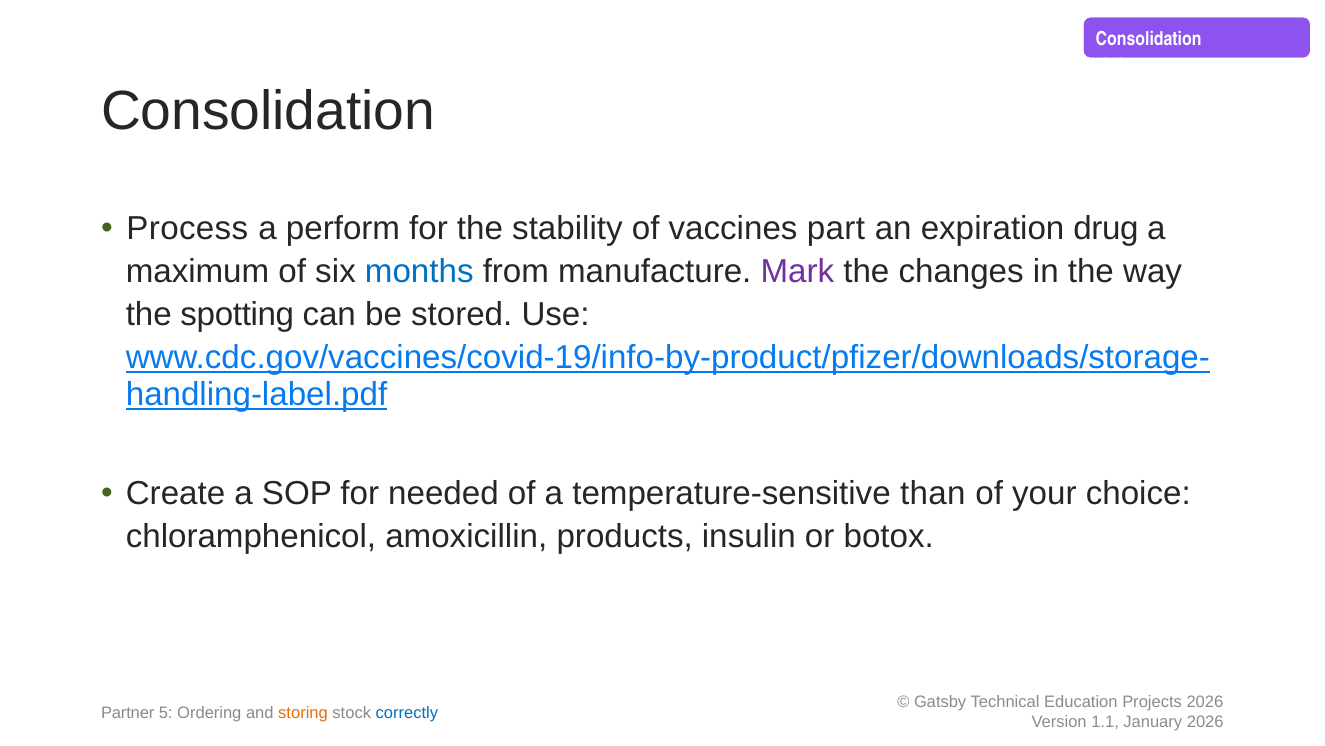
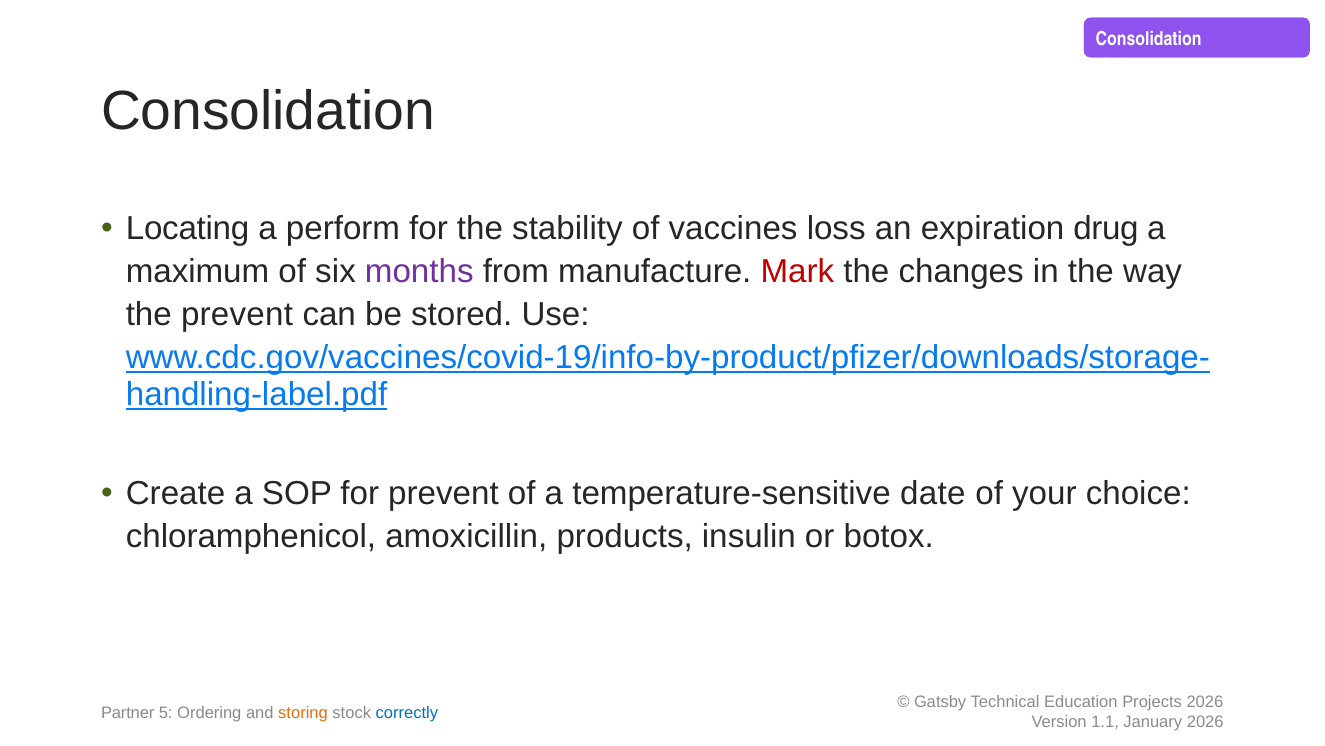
Process: Process -> Locating
part: part -> loss
months colour: blue -> purple
Mark colour: purple -> red
the spotting: spotting -> prevent
for needed: needed -> prevent
than: than -> date
